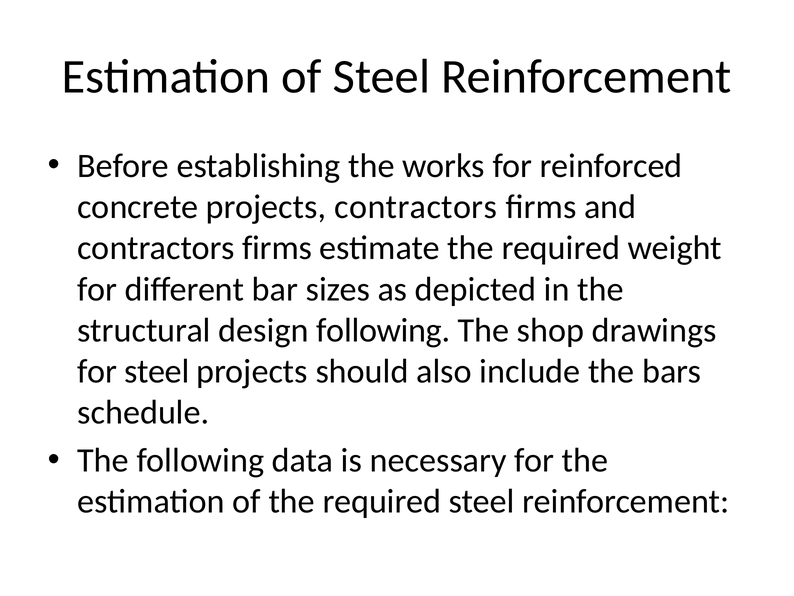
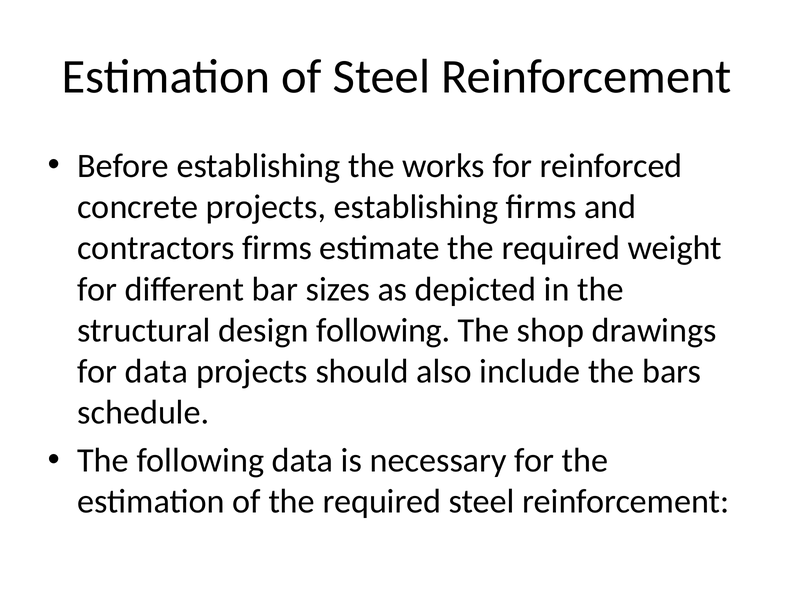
projects contractors: contractors -> establishing
for steel: steel -> data
